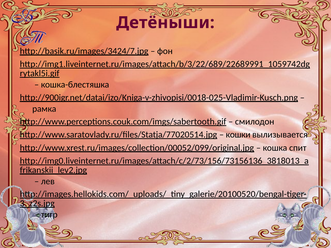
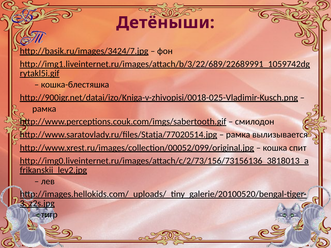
кошки at (238, 135): кошки -> рамка
